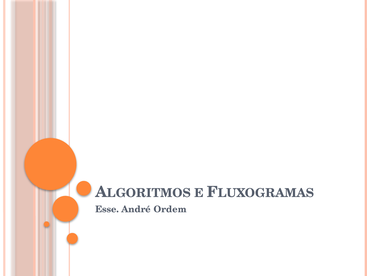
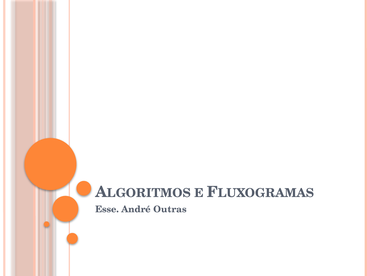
Ordem: Ordem -> Outras
